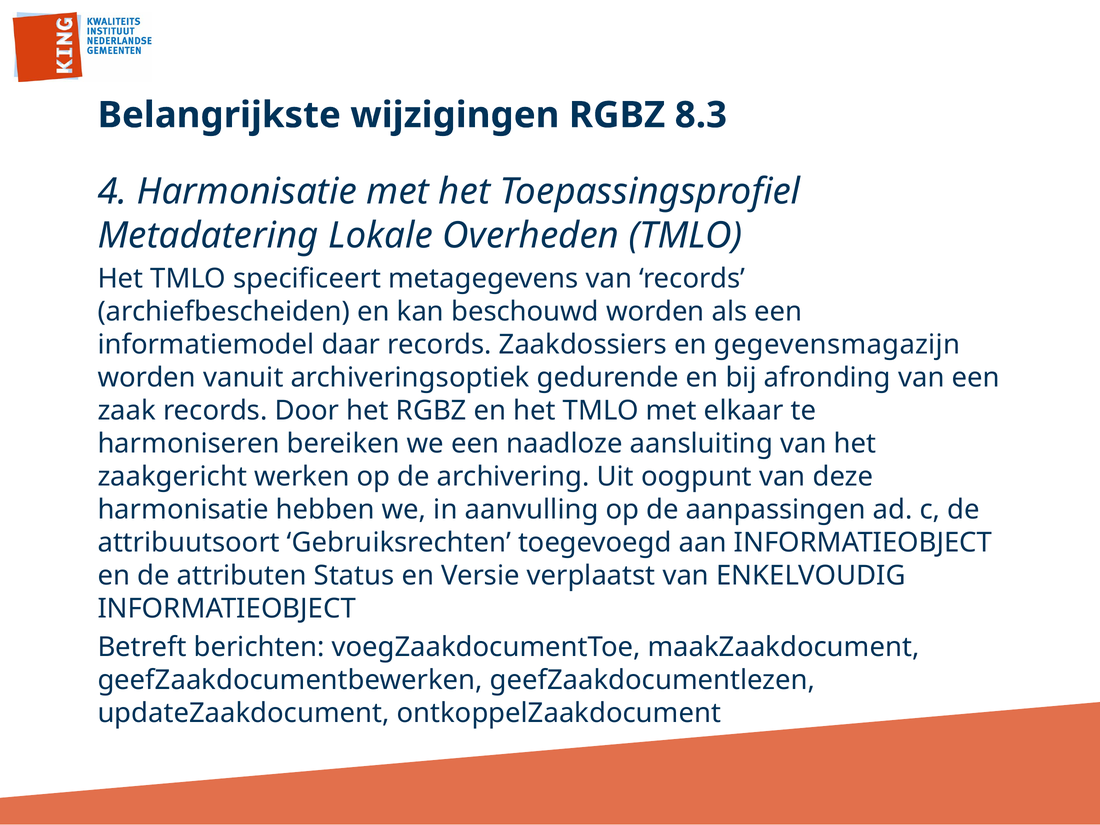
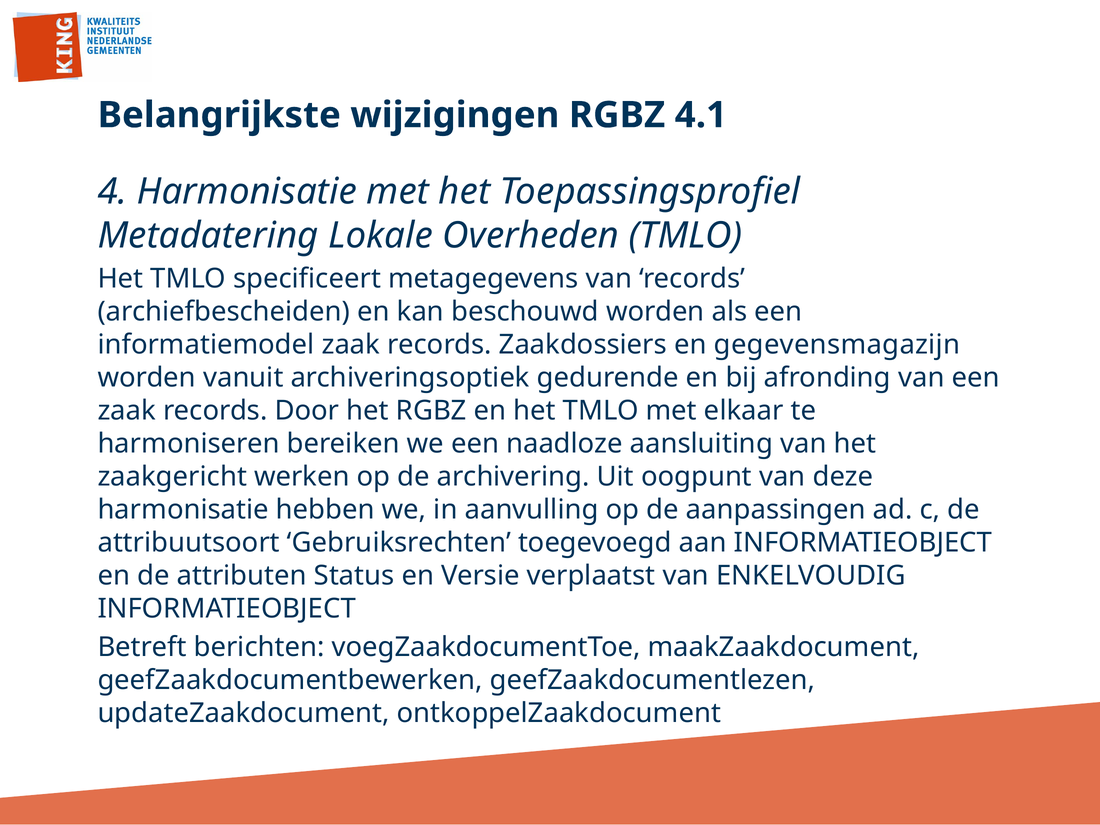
8.3: 8.3 -> 4.1
informatiemodel daar: daar -> zaak
